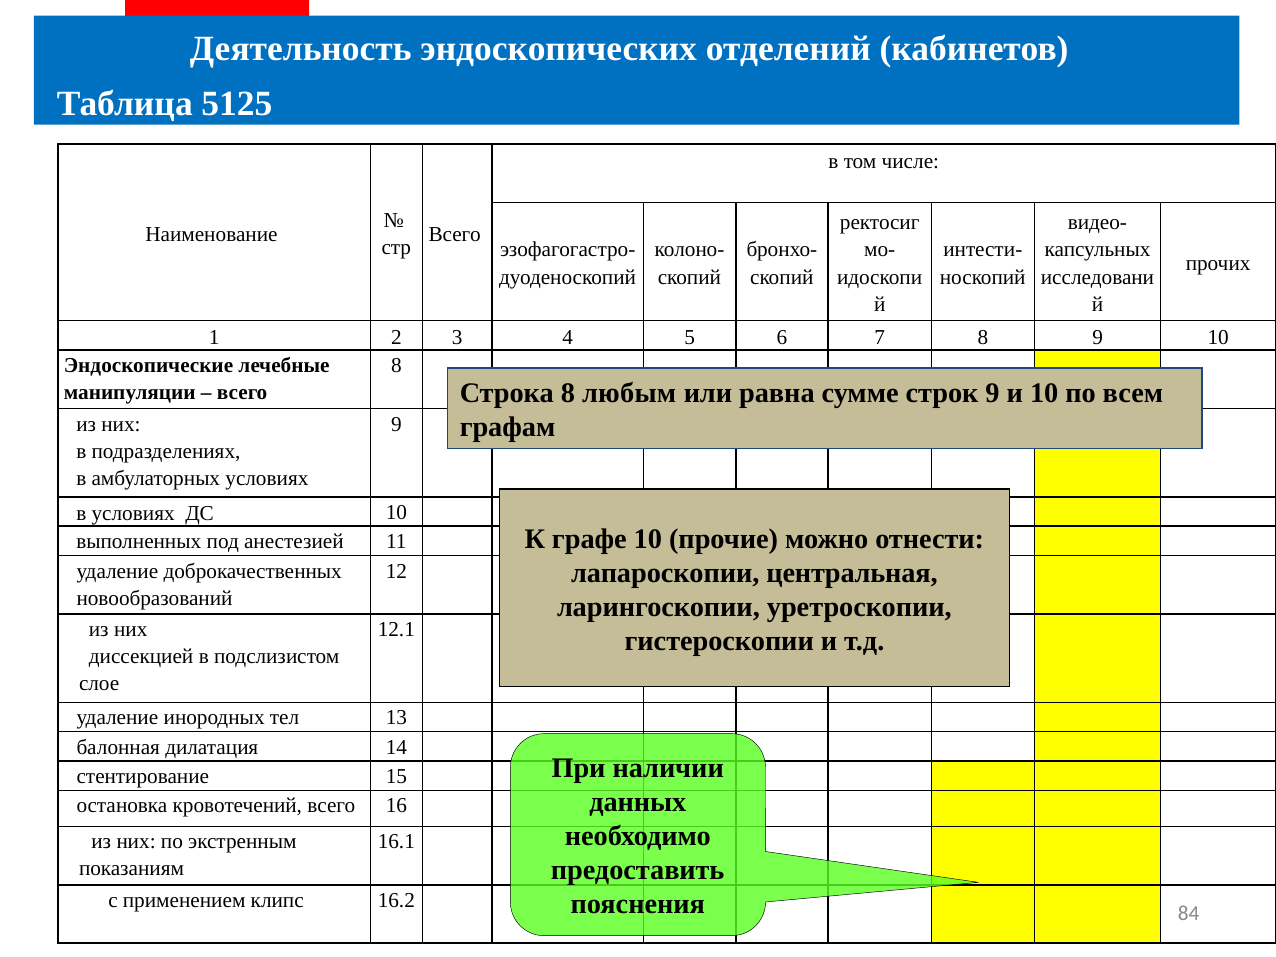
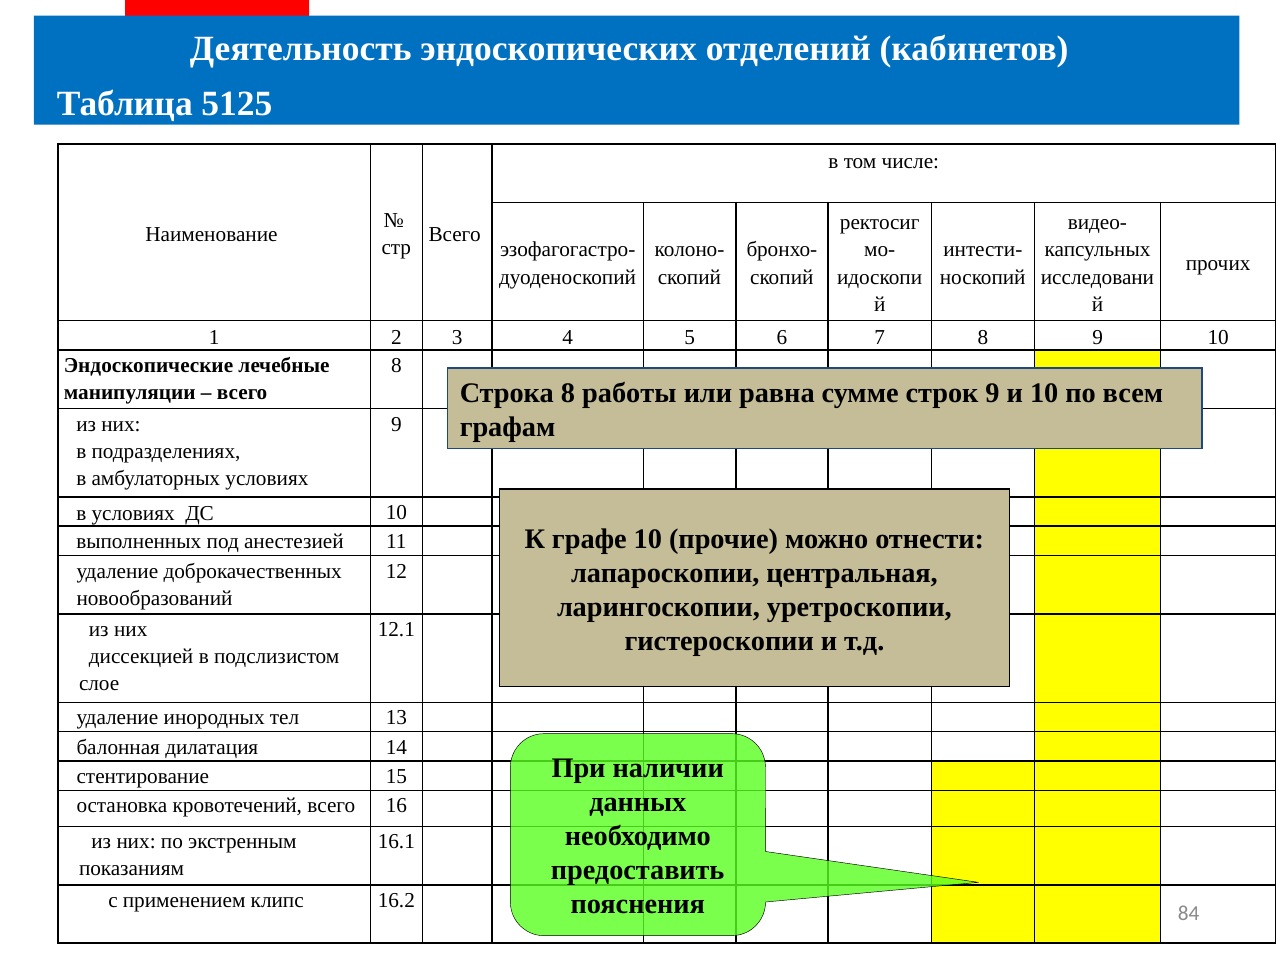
любым: любым -> работы
